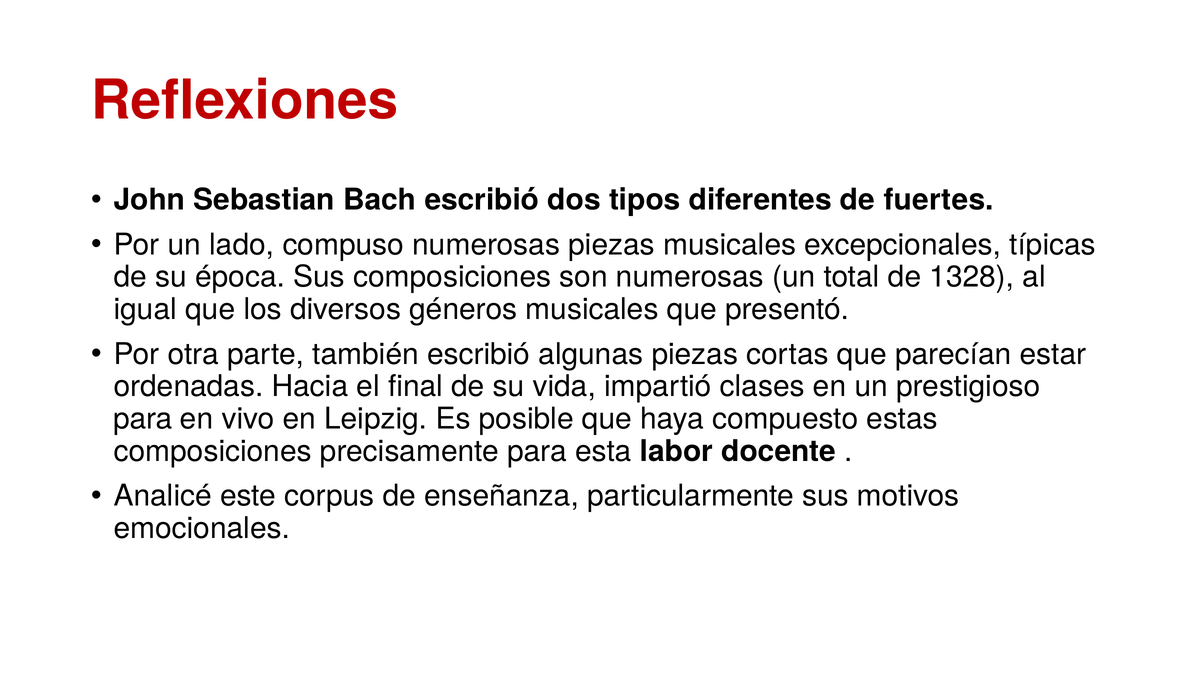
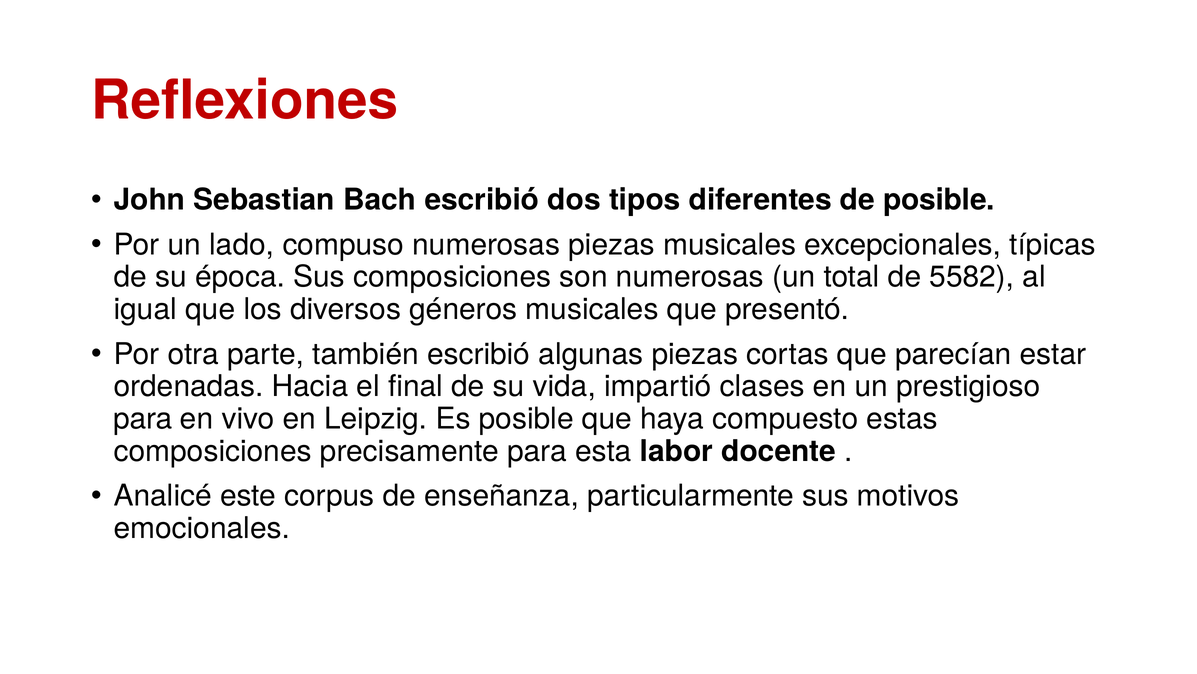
de fuertes: fuertes -> posible
1328: 1328 -> 5582
